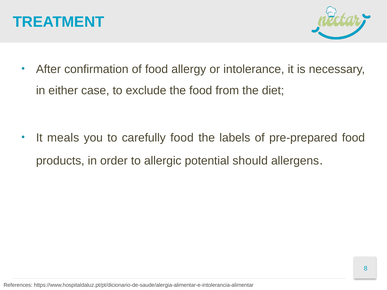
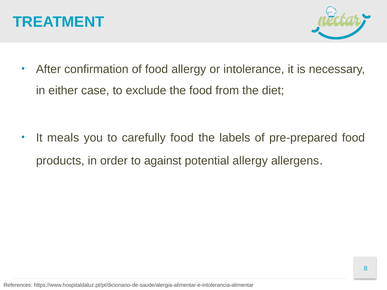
allergic: allergic -> against
potential should: should -> allergy
